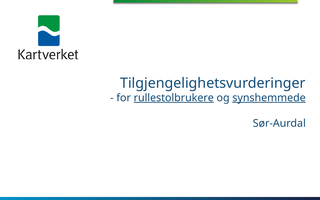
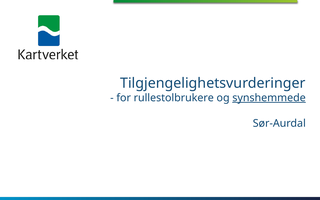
rullestolbrukere underline: present -> none
